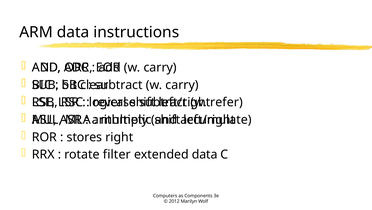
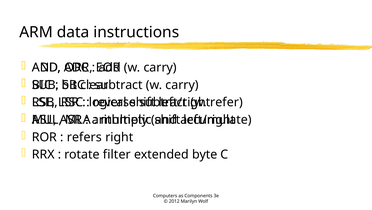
stores: stores -> refers
extended data: data -> byte
